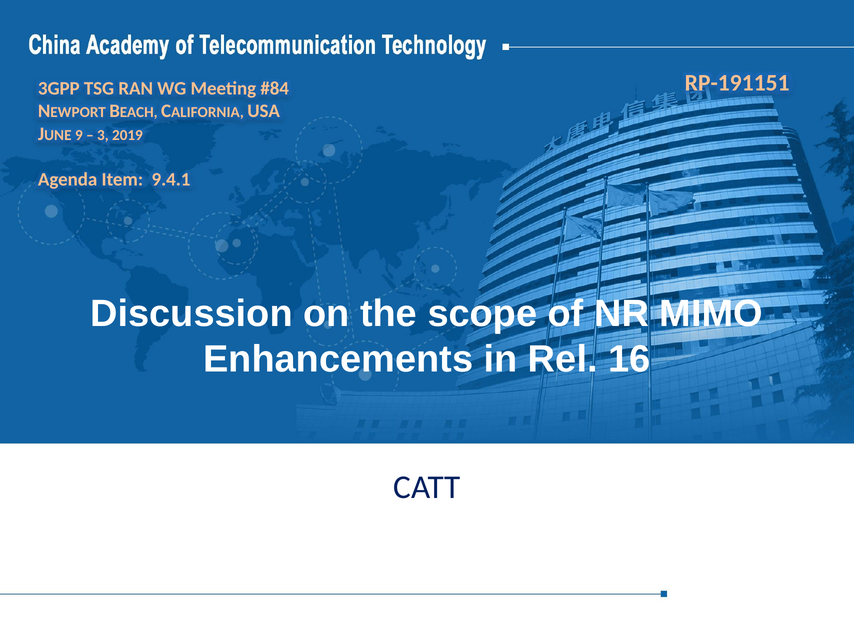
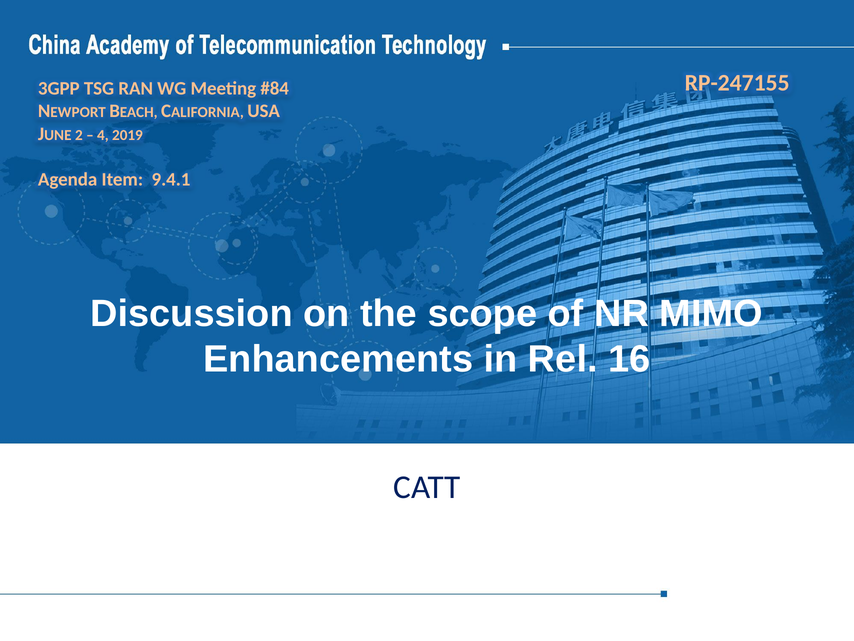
RP-191151: RP-191151 -> RP-247155
9: 9 -> 2
3: 3 -> 4
